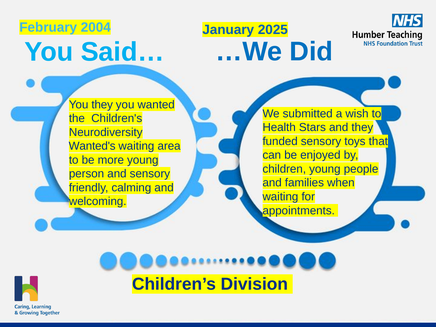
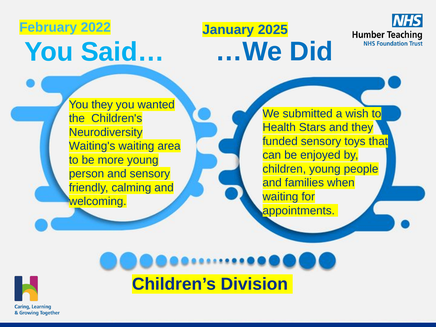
2004: 2004 -> 2022
Wanted's: Wanted's -> Waiting's
